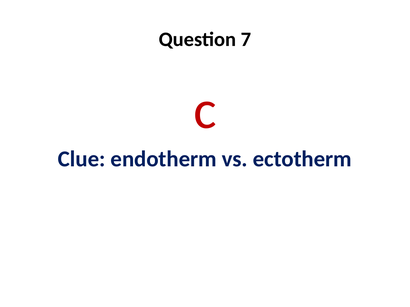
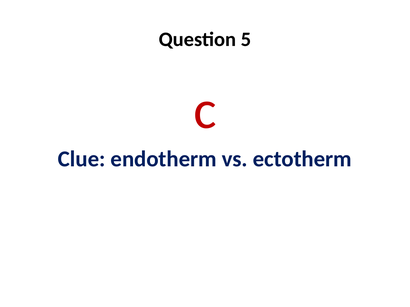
7: 7 -> 5
